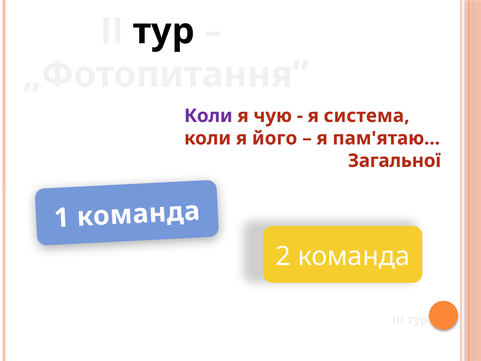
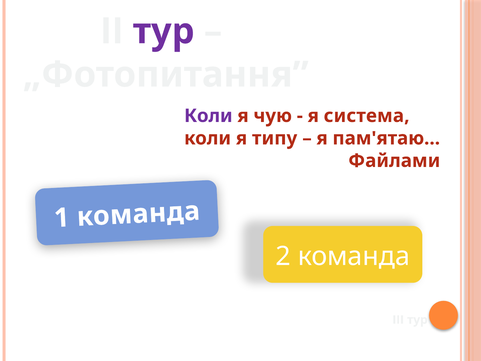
тур at (164, 31) colour: black -> purple
його: його -> типу
Загальної: Загальної -> Файлами
